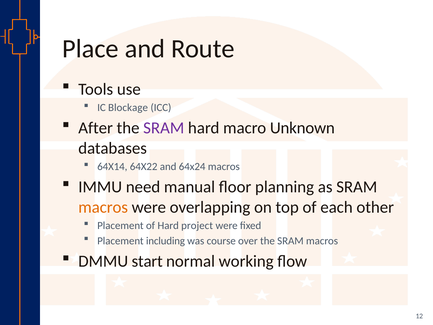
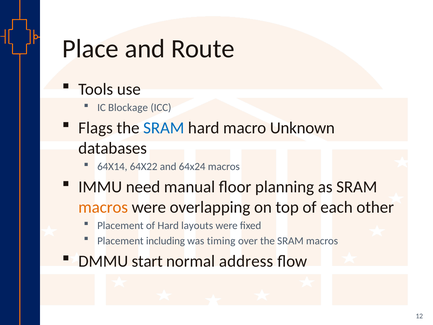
After: After -> Flags
SRAM at (164, 128) colour: purple -> blue
project: project -> layouts
course: course -> timing
working: working -> address
